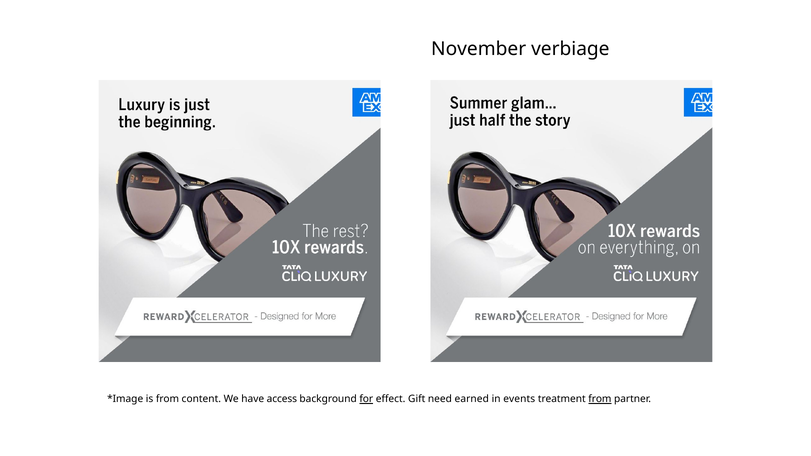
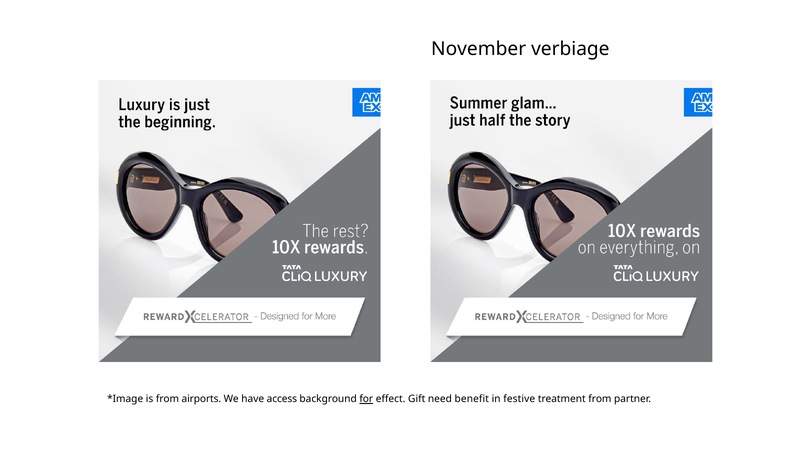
content: content -> airports
earned: earned -> benefit
events: events -> festive
from at (600, 399) underline: present -> none
